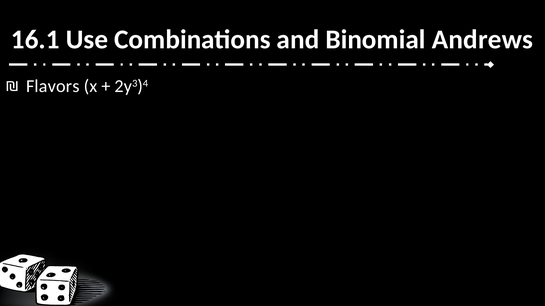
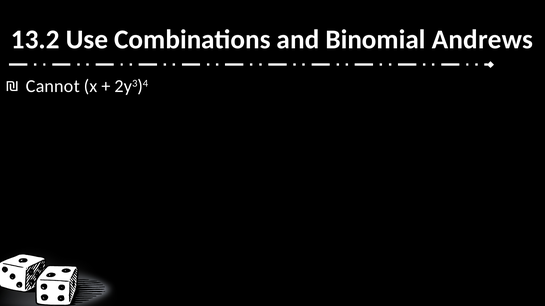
16.1: 16.1 -> 13.2
Flavors: Flavors -> Cannot
